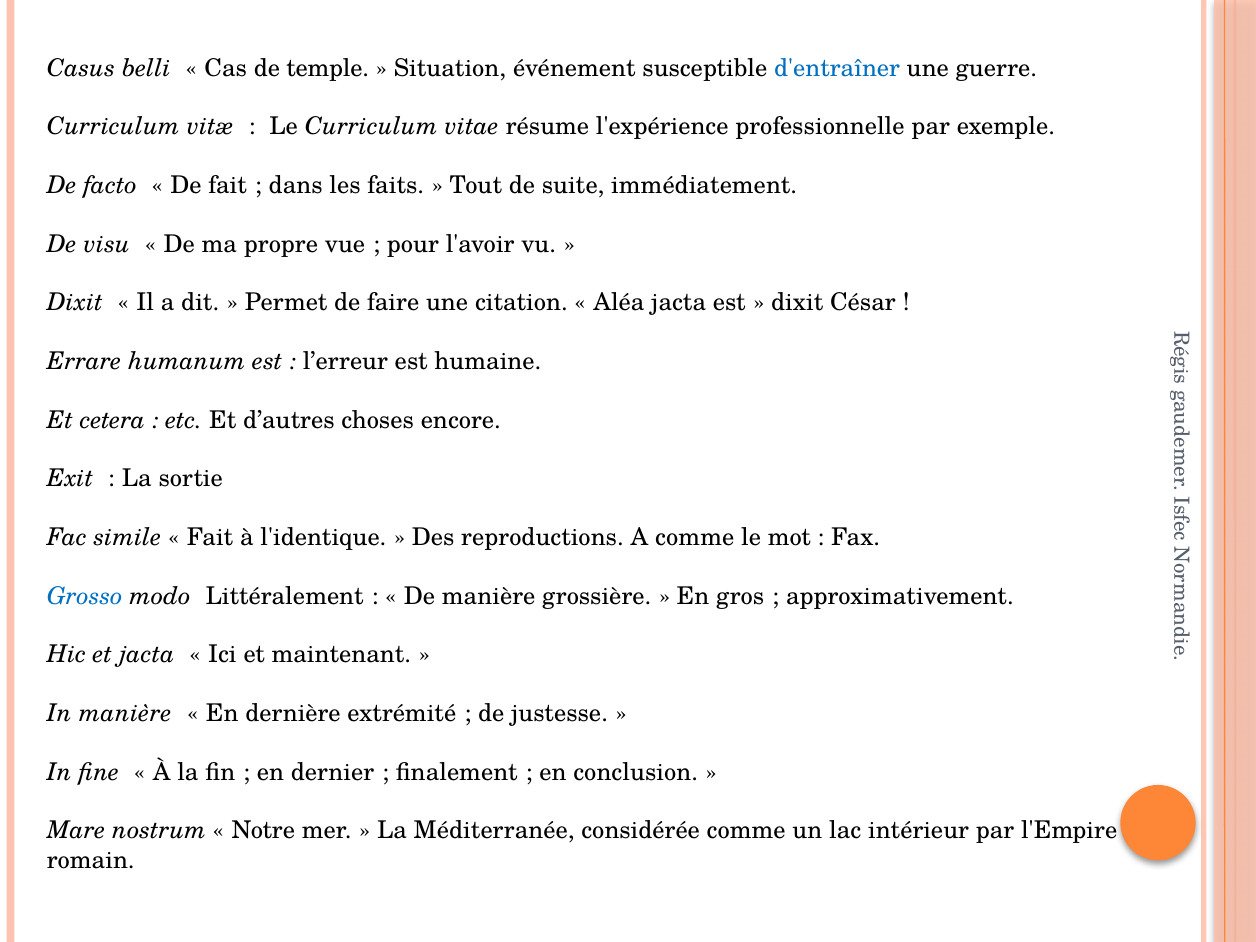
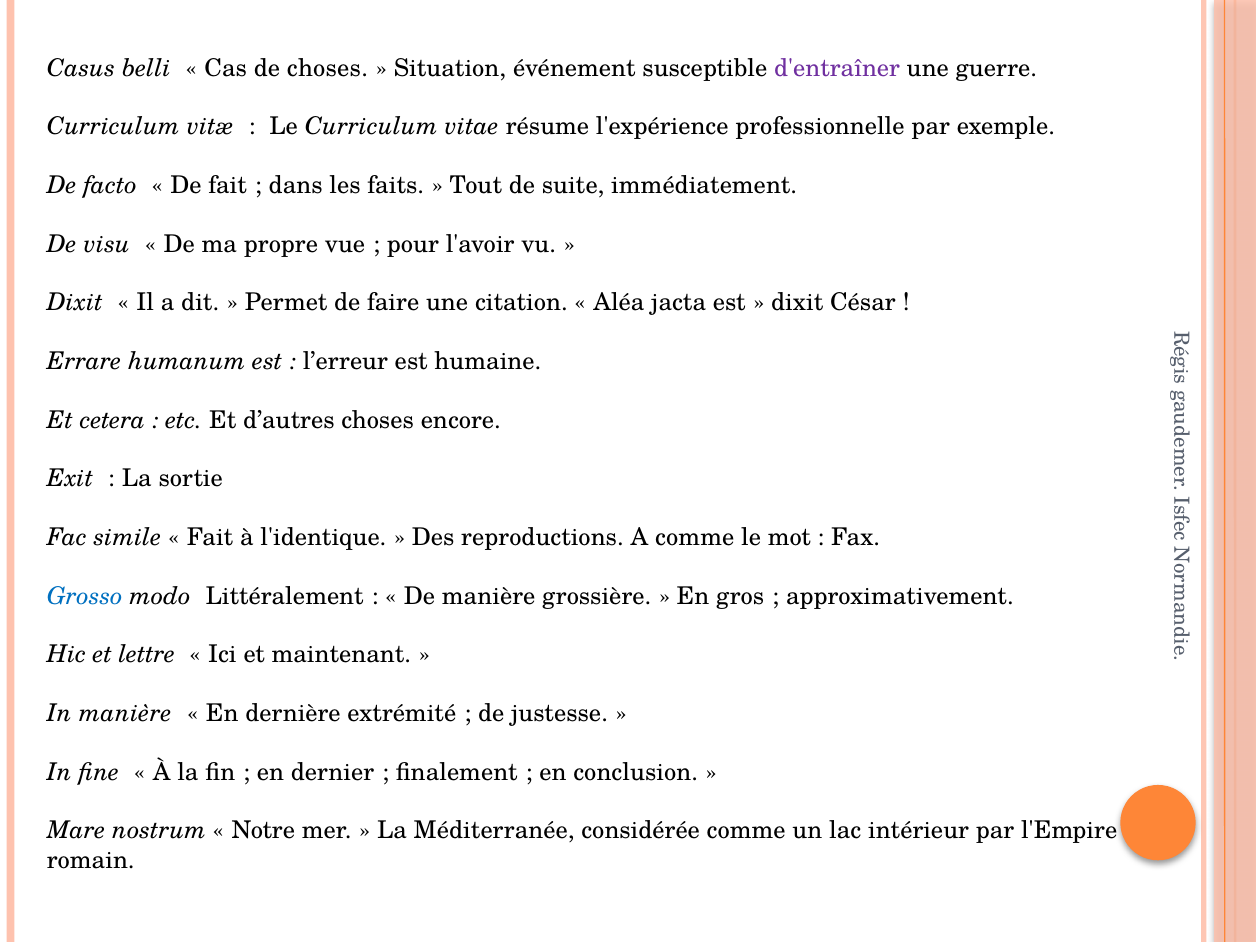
de temple: temple -> choses
d'entraîner colour: blue -> purple
et jacta: jacta -> lettre
